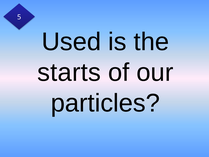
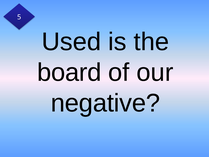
starts: starts -> board
particles: particles -> negative
